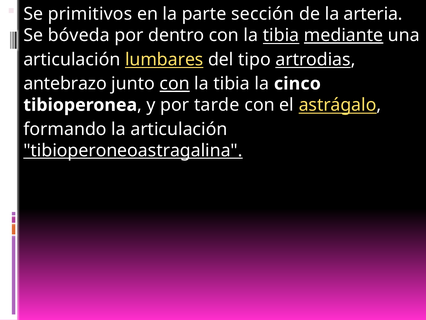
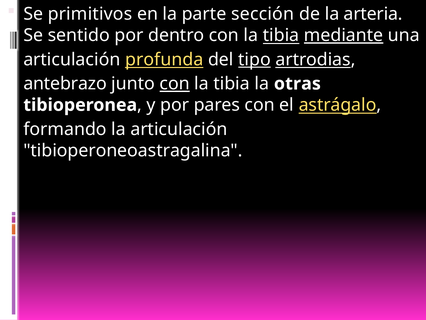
bóveda: bóveda -> sentido
lumbares: lumbares -> profunda
tipo underline: none -> present
cinco: cinco -> otras
tarde: tarde -> pares
tibioperoneoastragalina underline: present -> none
